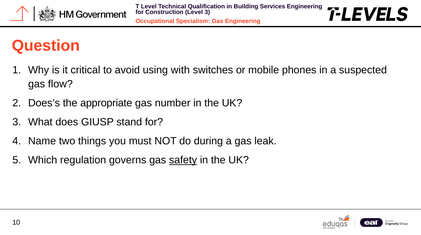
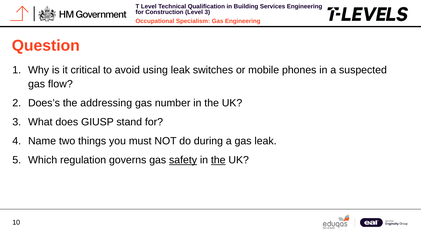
using with: with -> leak
appropriate: appropriate -> addressing
the at (218, 160) underline: none -> present
